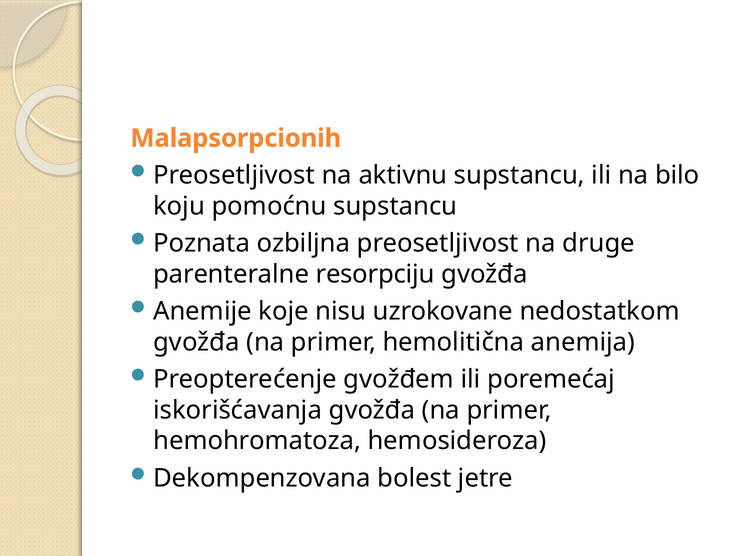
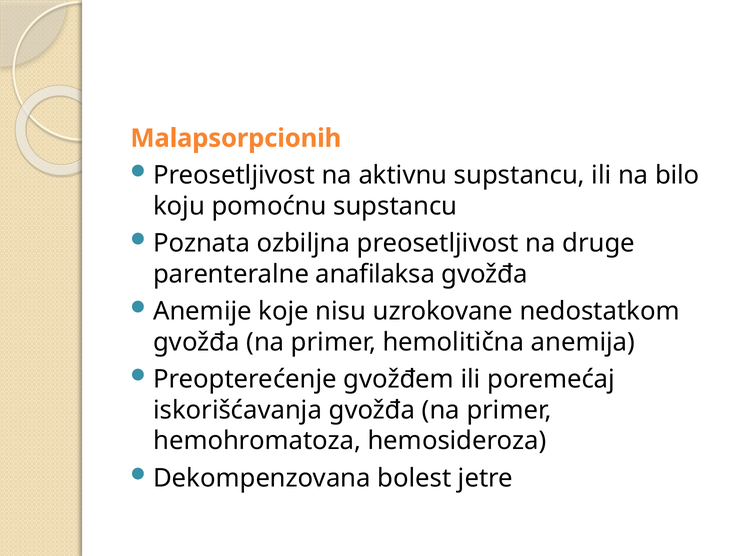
resorpciju: resorpciju -> anafilaksa
